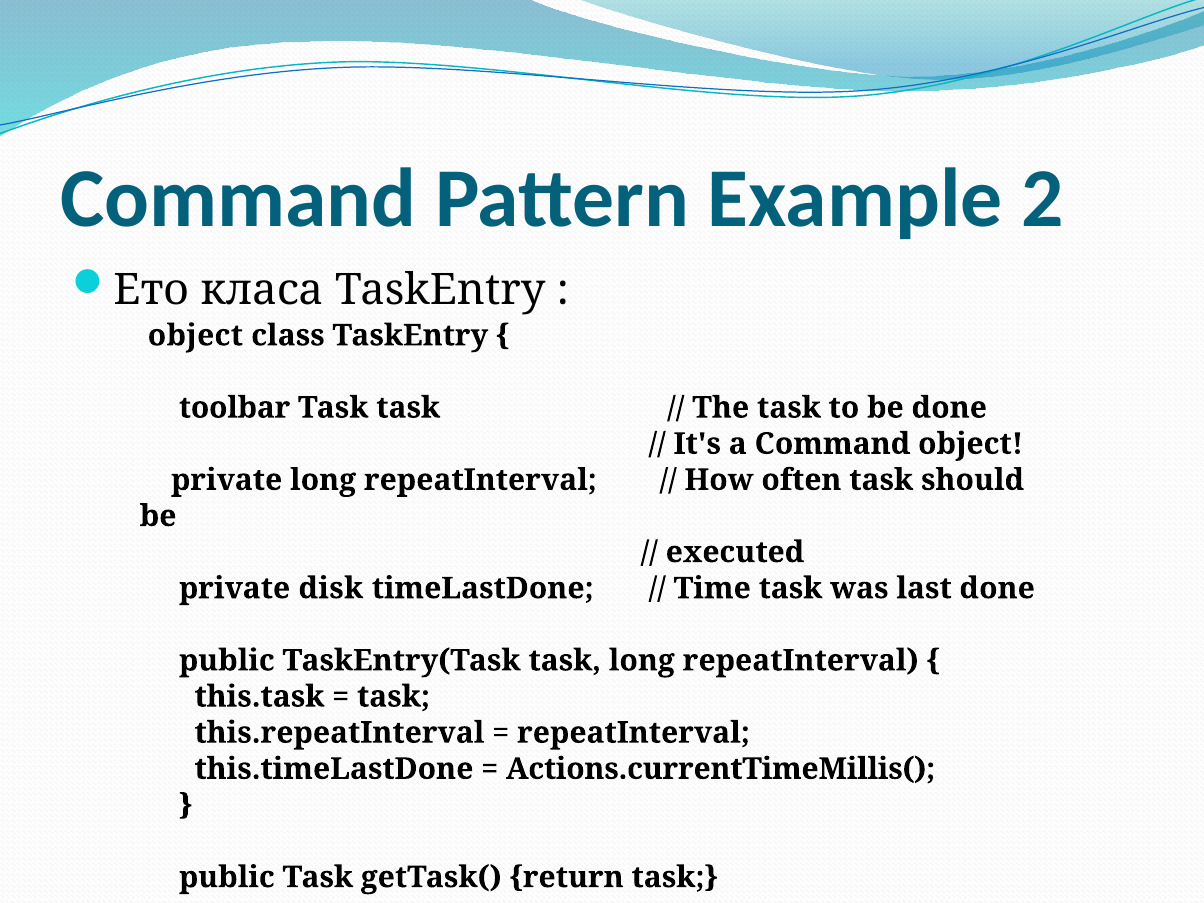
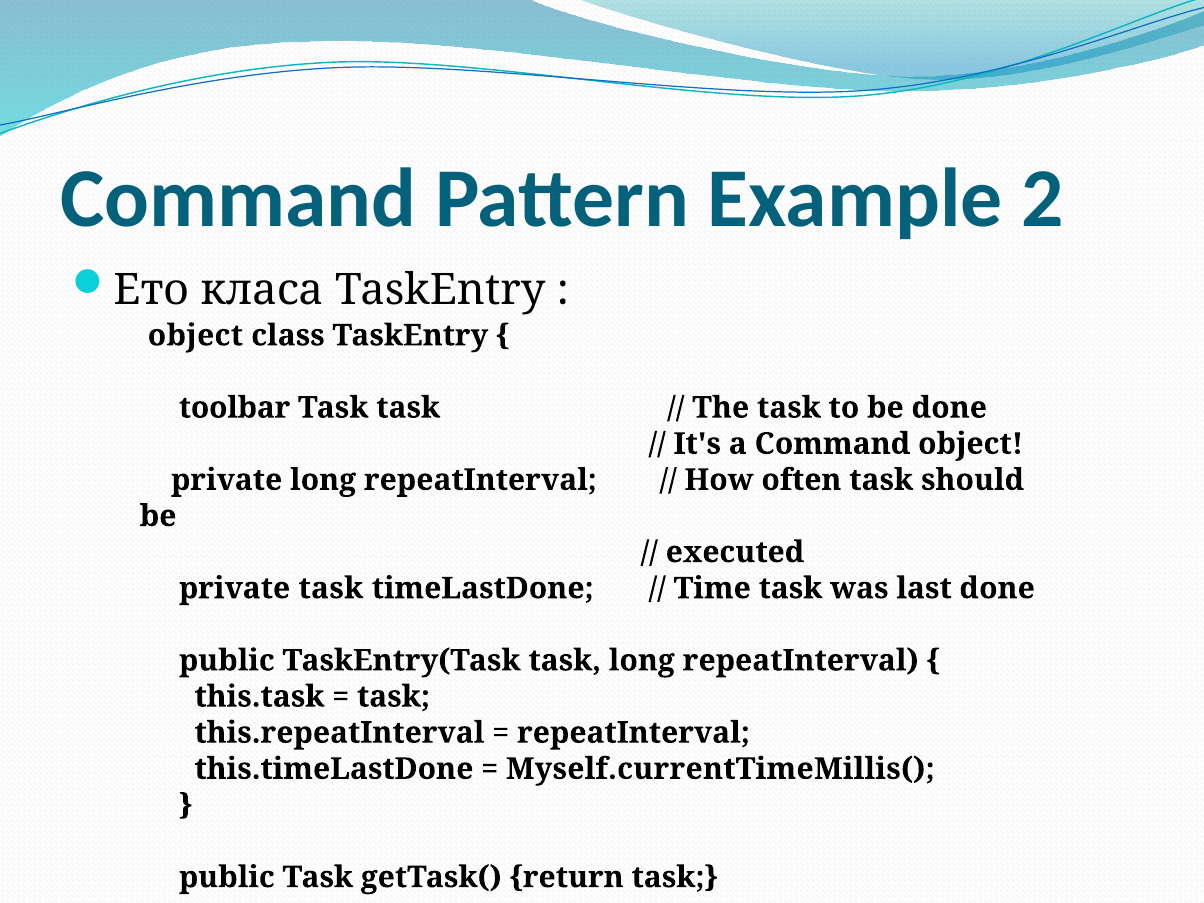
private disk: disk -> task
Actions.currentTimeMillis(: Actions.currentTimeMillis( -> Myself.currentTimeMillis(
